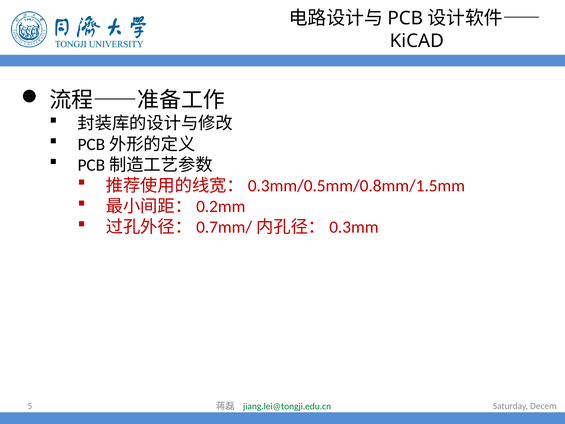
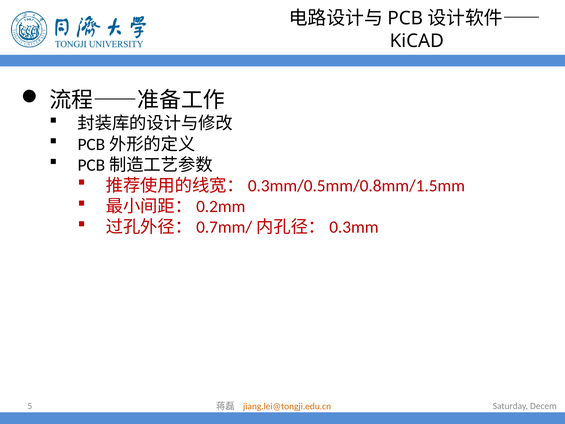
jiang.lei@tongji.edu.cn colour: green -> orange
